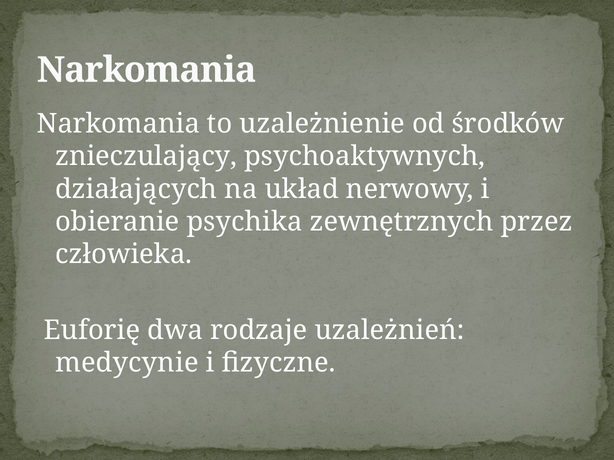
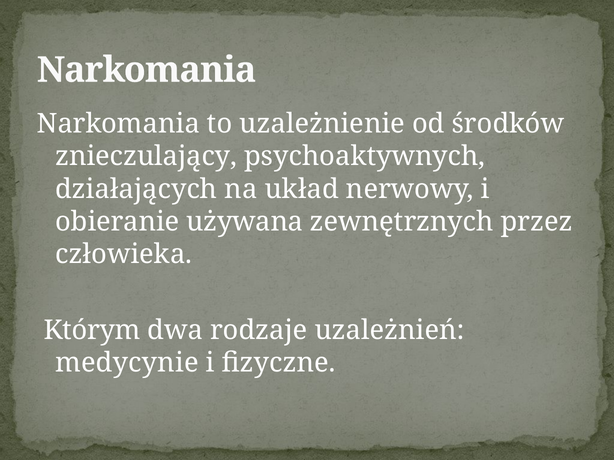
psychika: psychika -> używana
Euforię: Euforię -> Którym
